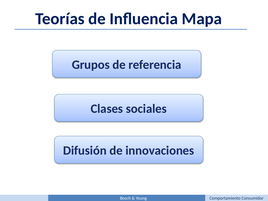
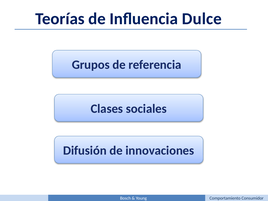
Mapa: Mapa -> Dulce
